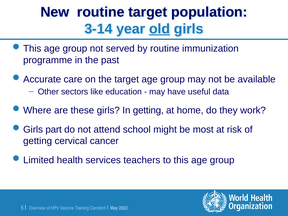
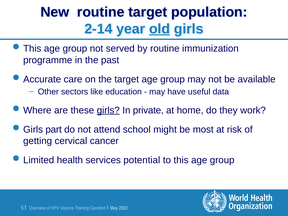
3-14: 3-14 -> 2-14
girls at (108, 110) underline: none -> present
In getting: getting -> private
teachers: teachers -> potential
